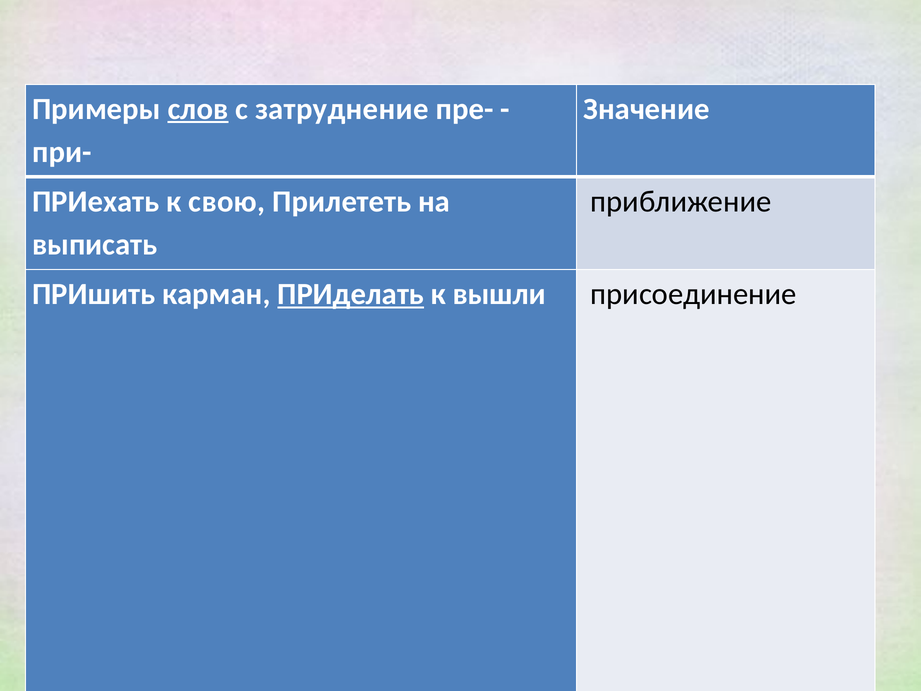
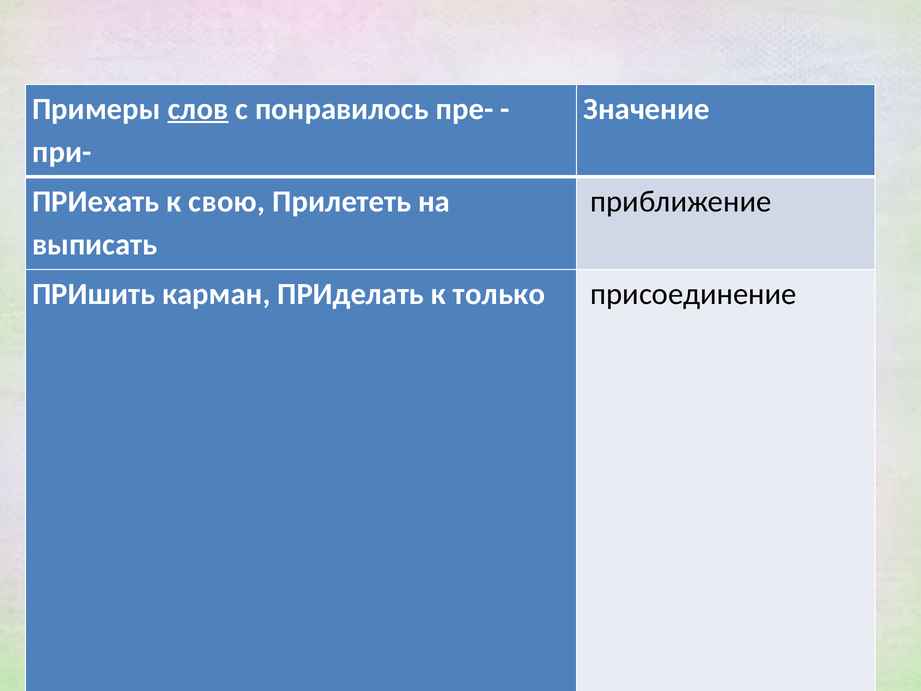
затруднение: затруднение -> понравилось
ПРИделать underline: present -> none
вышли: вышли -> только
